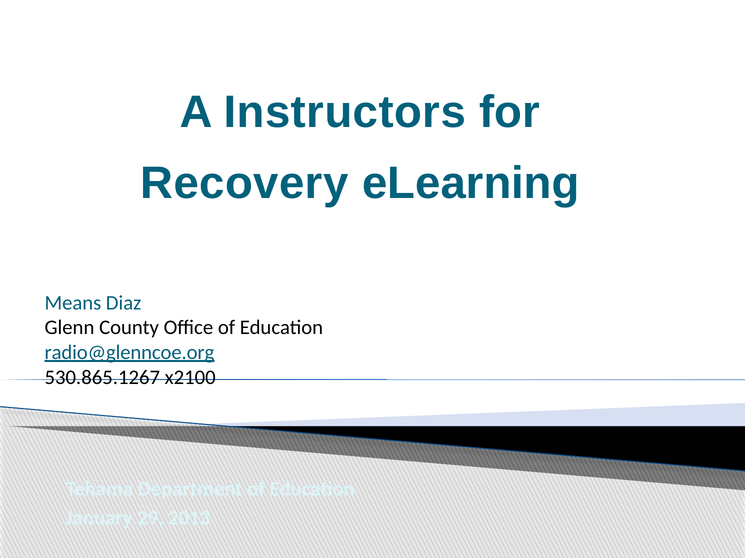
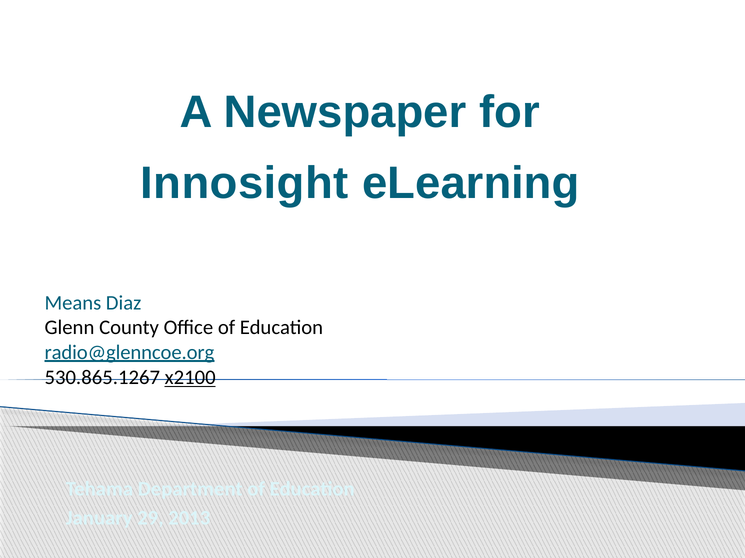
Instructors: Instructors -> Newspaper
Recovery: Recovery -> Innosight
x2100 underline: none -> present
